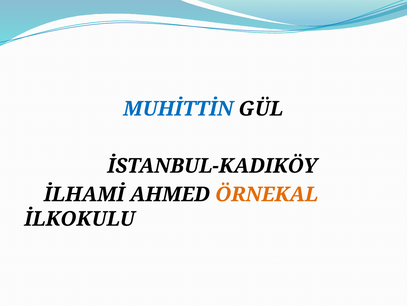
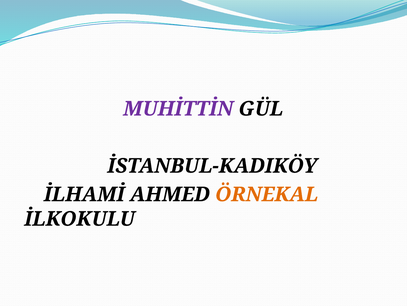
MUHİTTİN colour: blue -> purple
